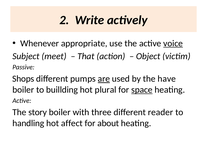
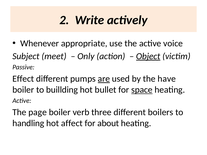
voice underline: present -> none
That: That -> Only
Object underline: none -> present
Shops: Shops -> Effect
plural: plural -> bullet
story: story -> page
with: with -> verb
reader: reader -> boilers
